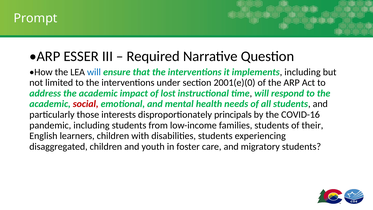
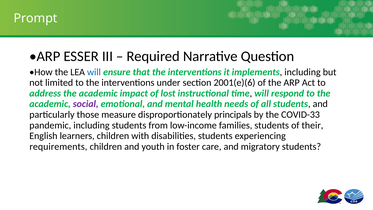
2001(e)(0: 2001(e)(0 -> 2001(e)(6
social colour: red -> purple
interests: interests -> measure
COVID-16: COVID-16 -> COVID-33
disaggregated: disaggregated -> requirements
